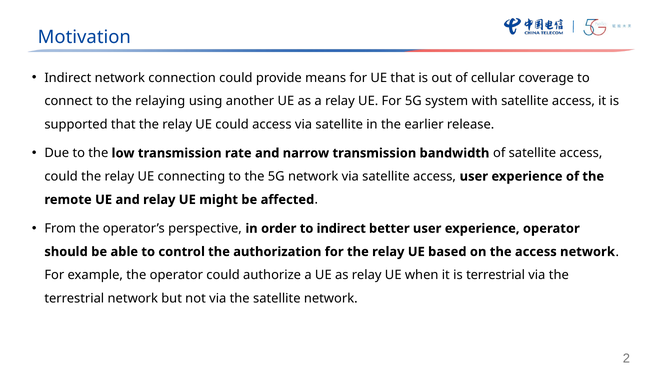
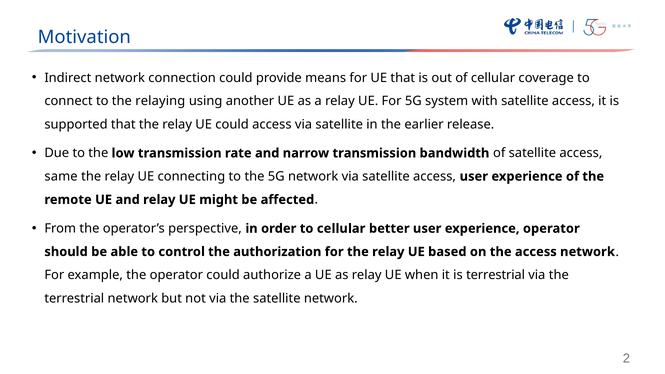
could at (61, 176): could -> same
to indirect: indirect -> cellular
